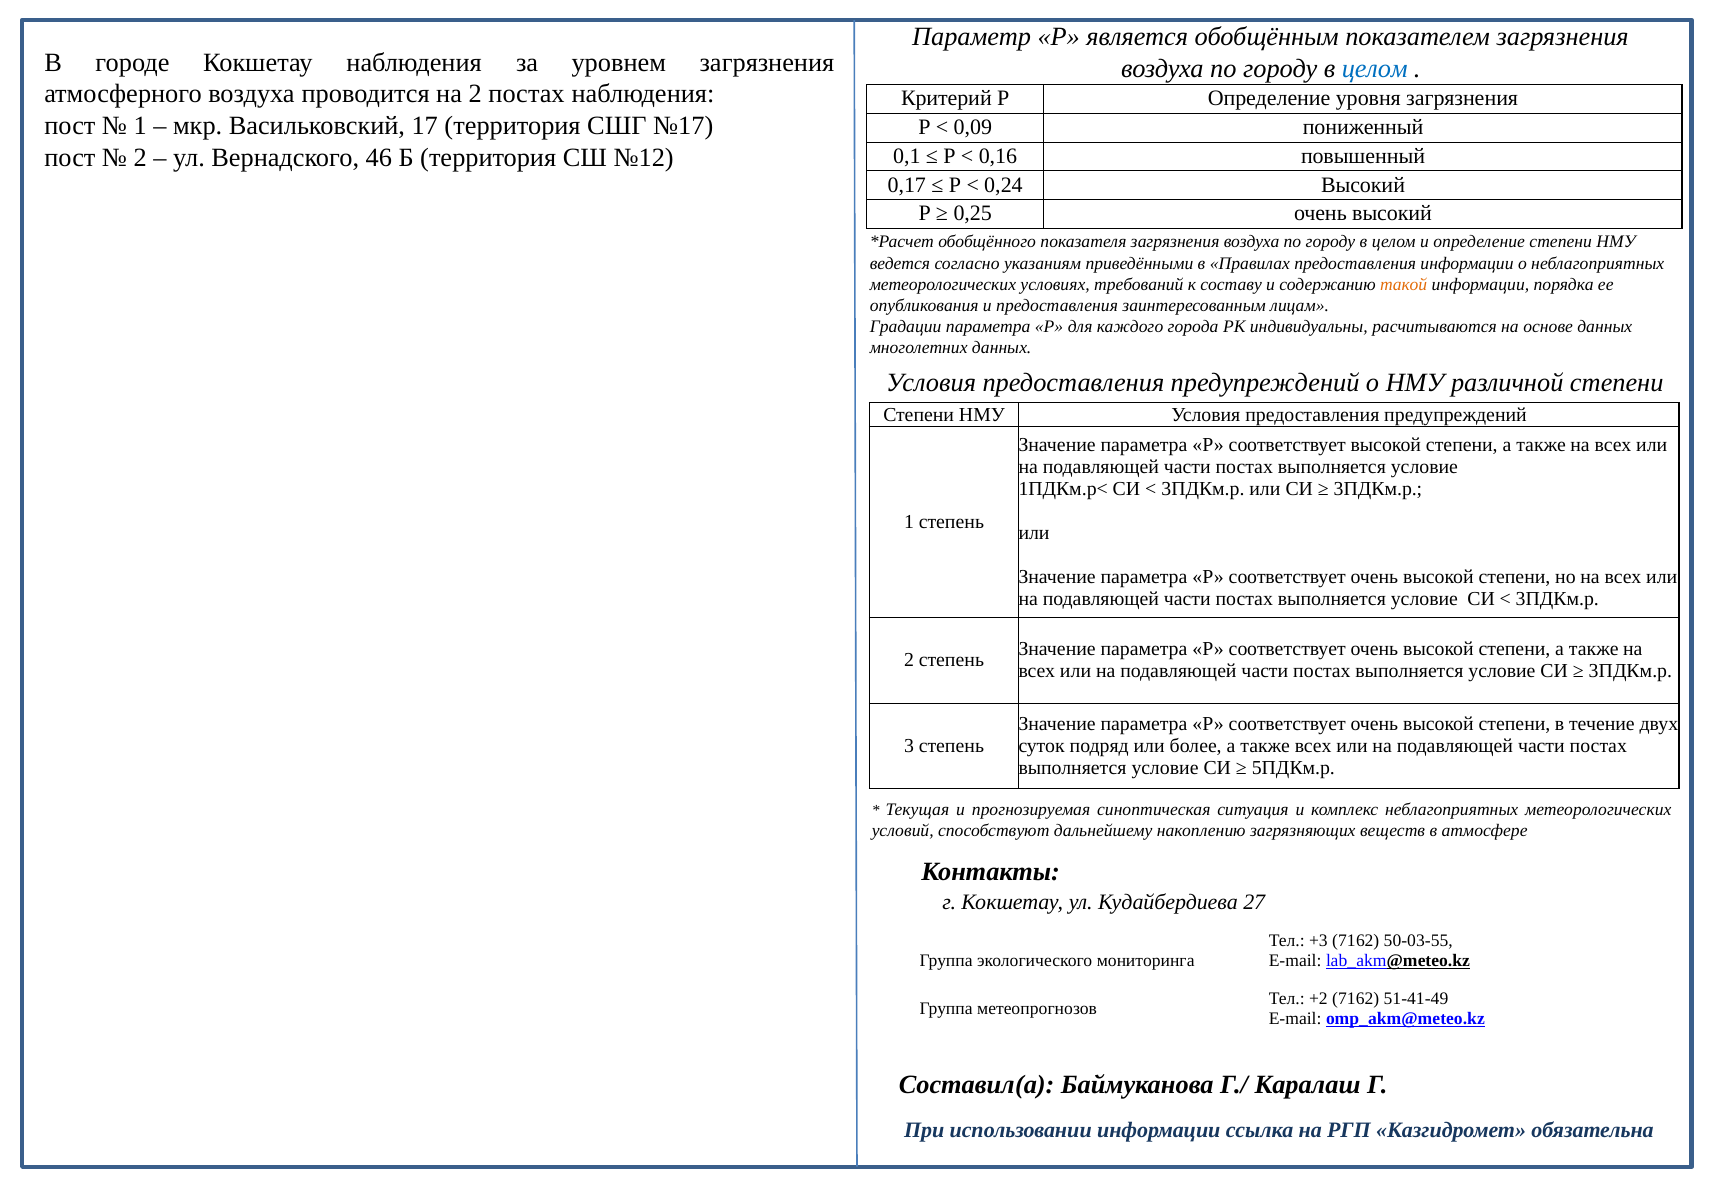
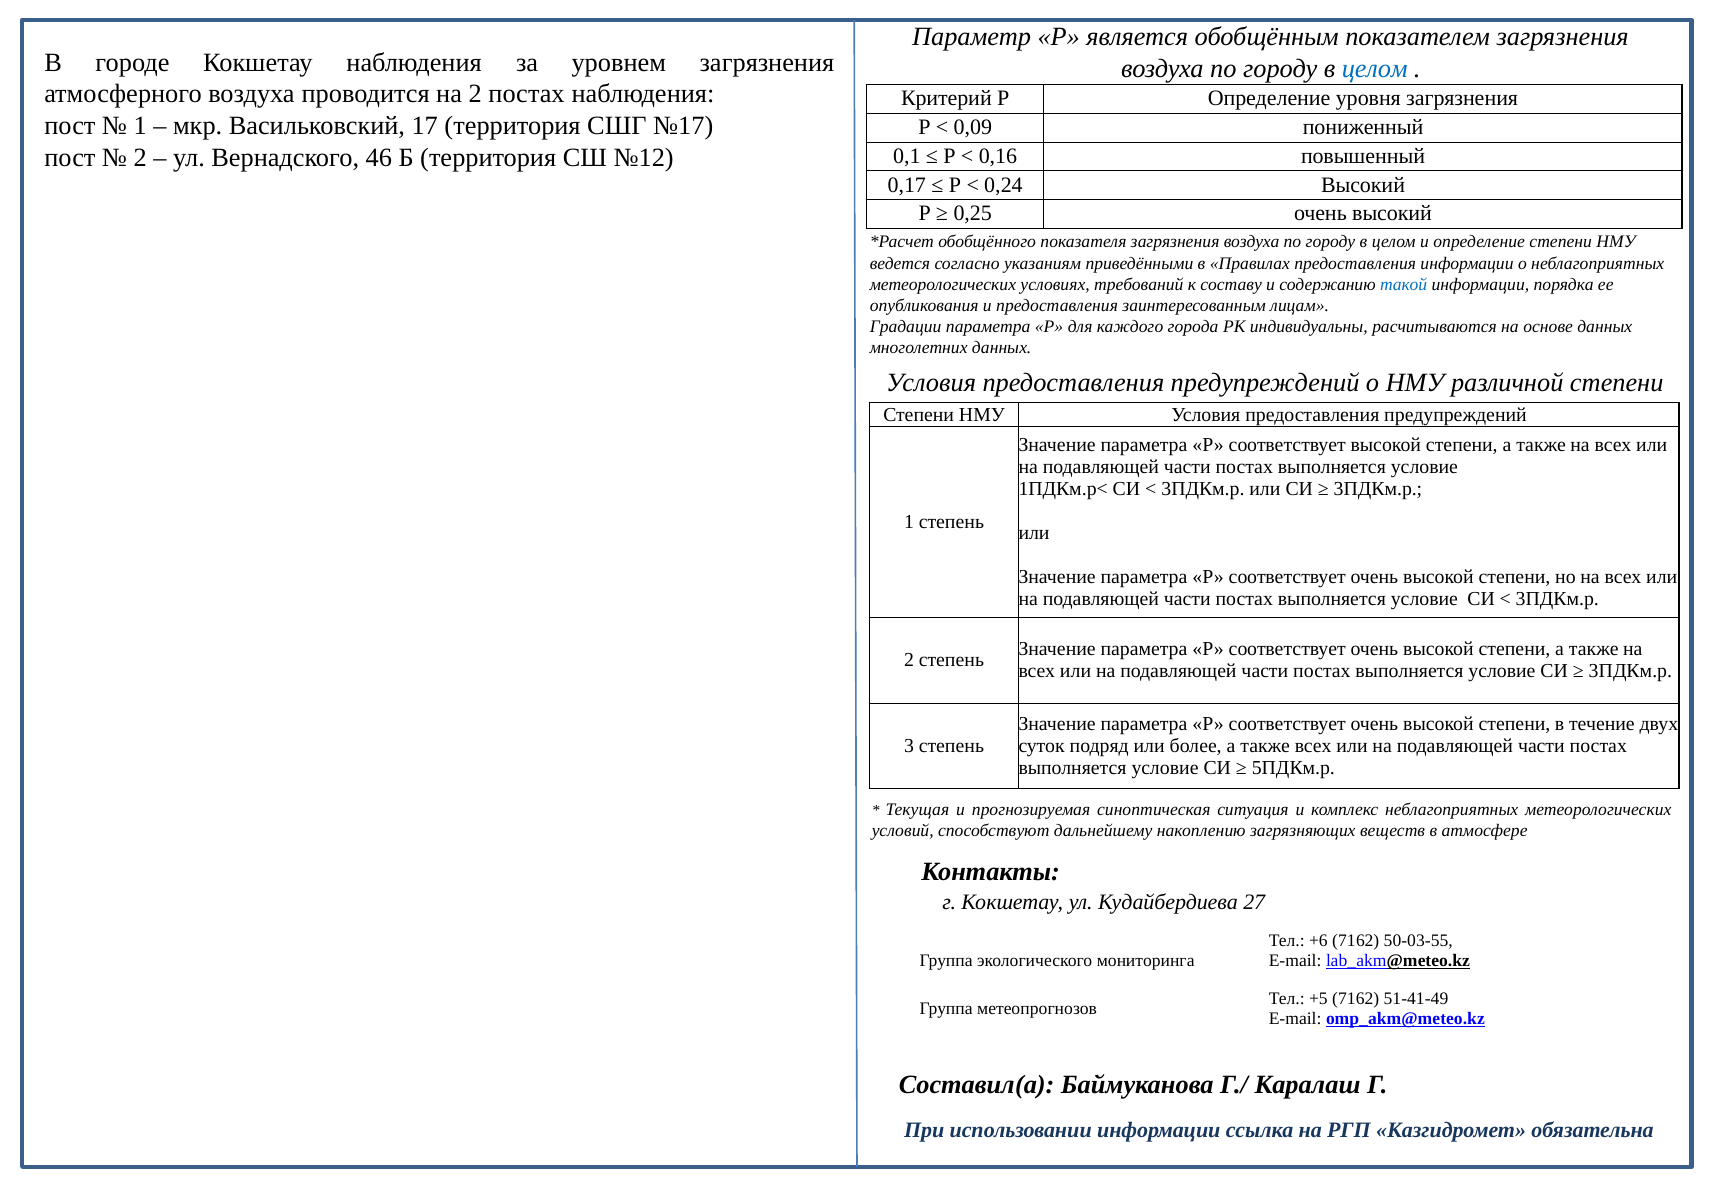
такой colour: orange -> blue
+3: +3 -> +6
+2: +2 -> +5
